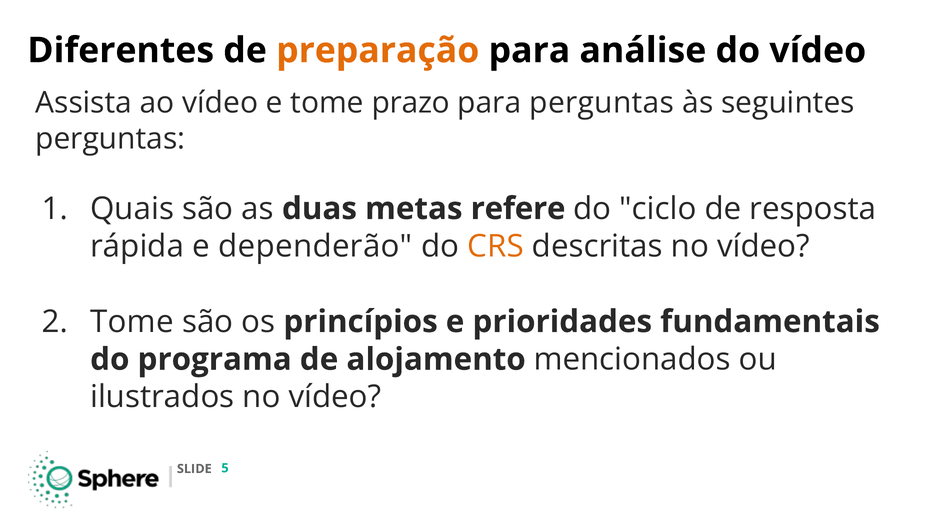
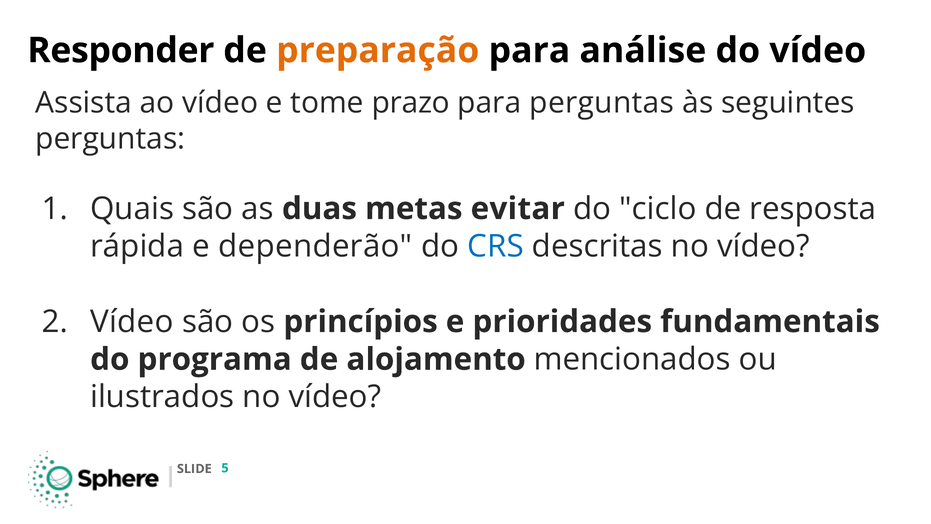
Diferentes: Diferentes -> Responder
refere: refere -> evitar
CRS colour: orange -> blue
Tome at (132, 322): Tome -> Vídeo
